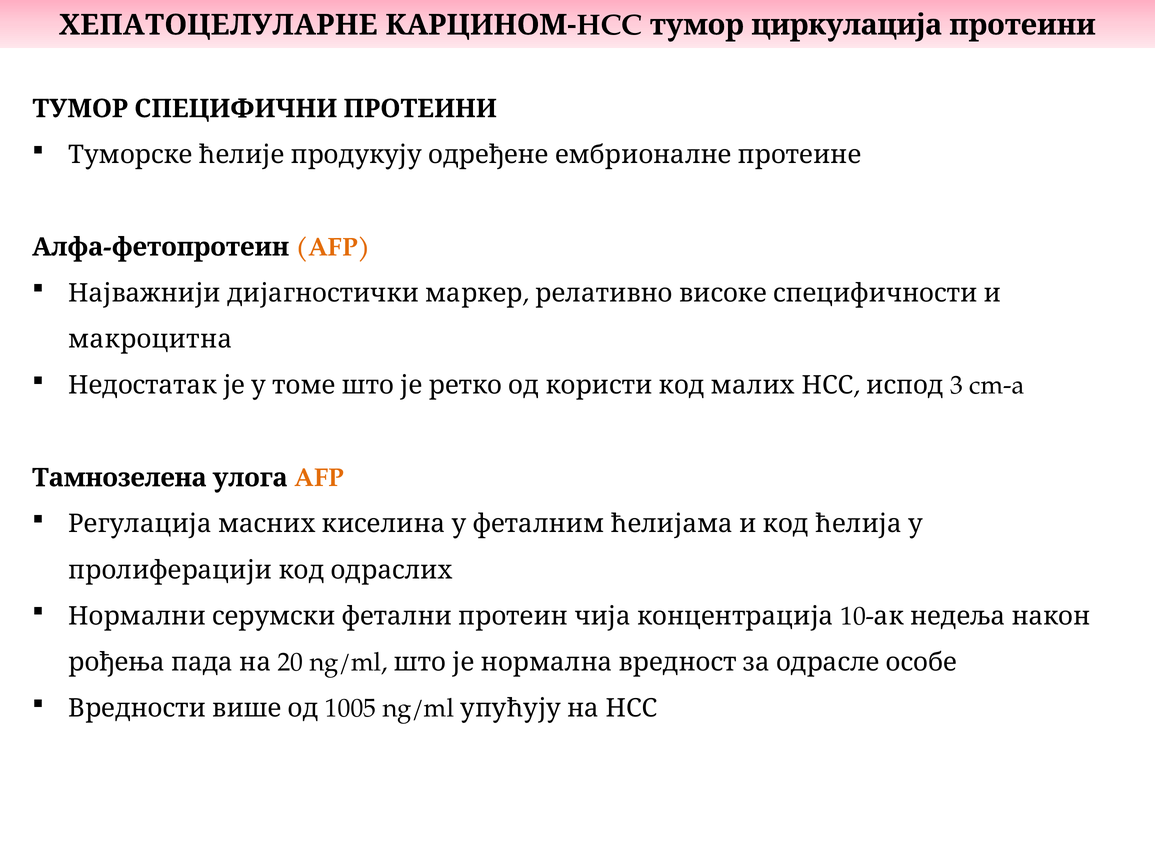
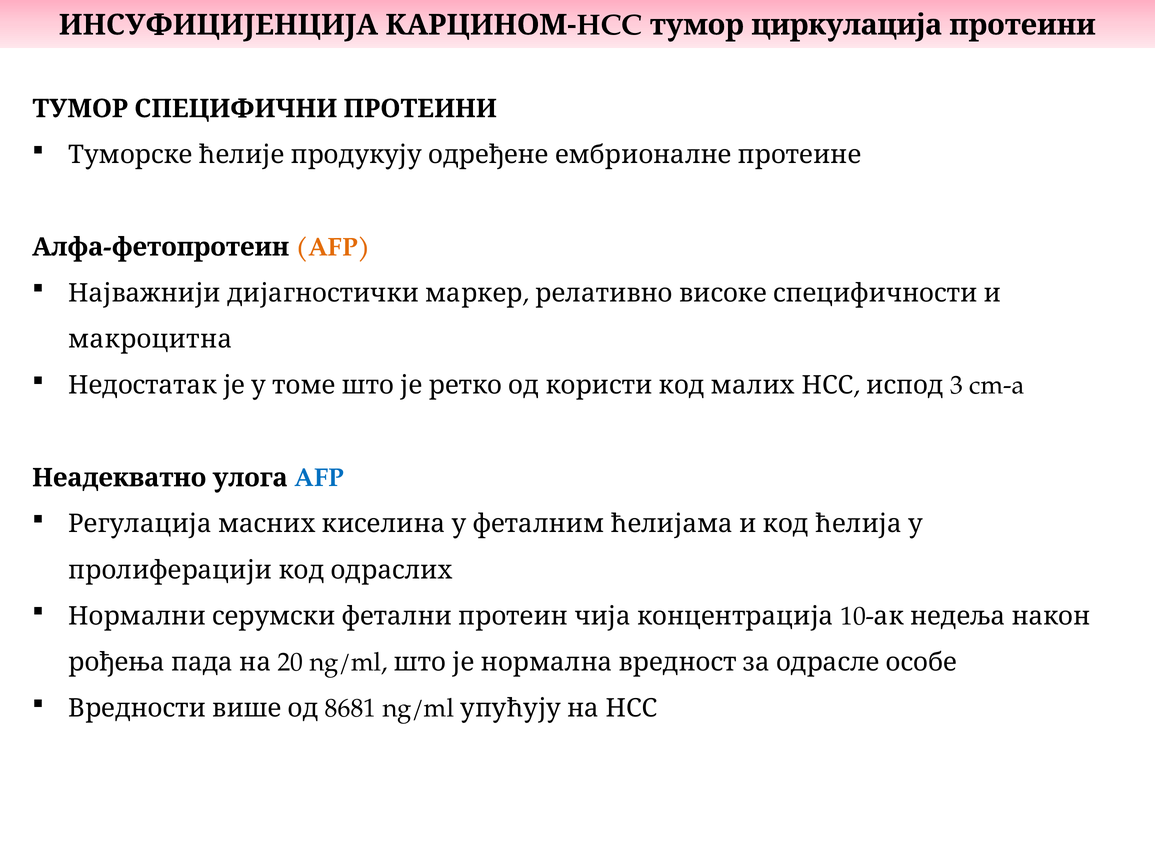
ХЕПАТОЦЕЛУЛАРНЕ: ХЕПАТОЦЕЛУЛАРНЕ -> ИНСУФИЦИЈЕНЦИЈА
Тамнозелена: Тамнозелена -> Неадекватно
AFP at (319, 478) colour: orange -> blue
1005: 1005 -> 8681
